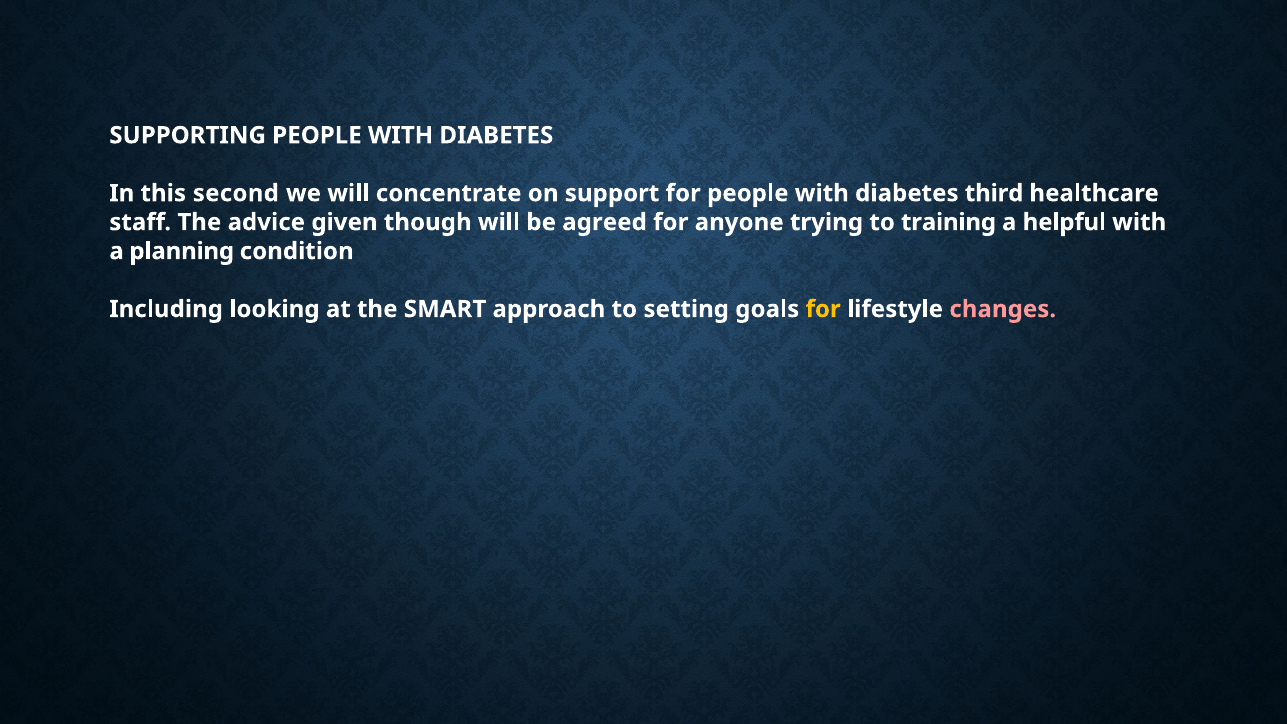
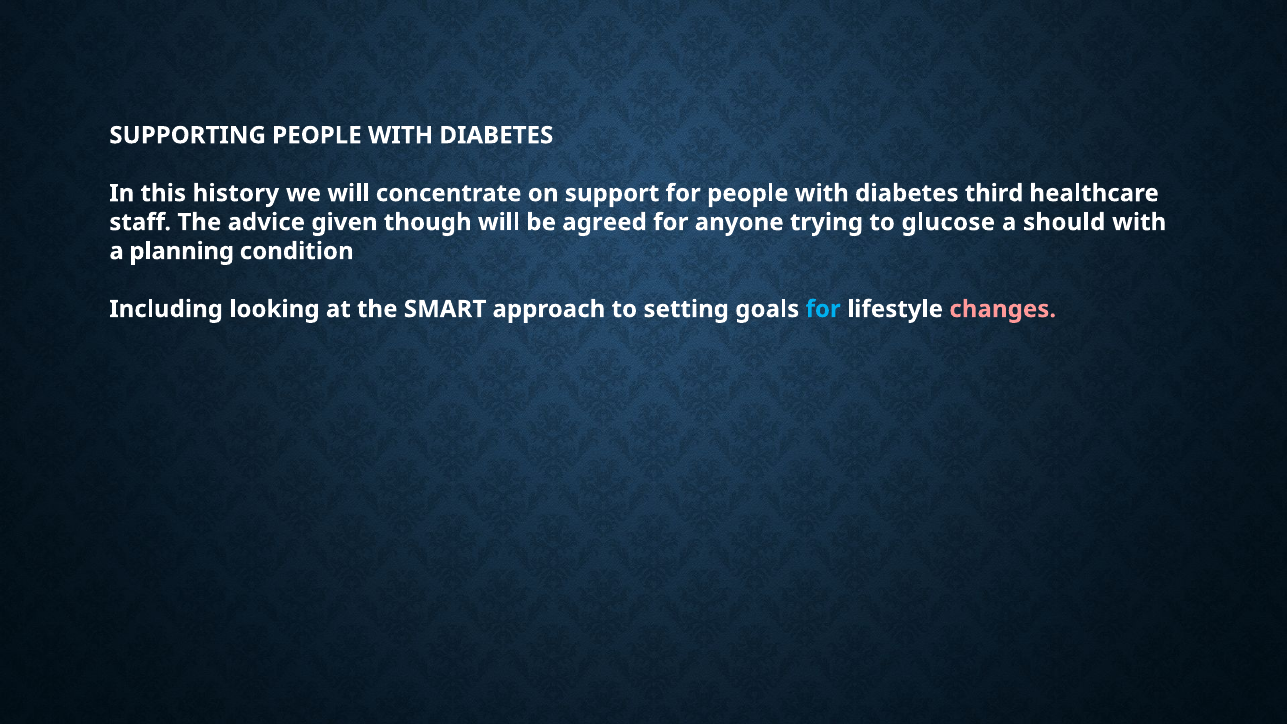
second: second -> history
training: training -> glucose
helpful: helpful -> should
for at (823, 309) colour: yellow -> light blue
